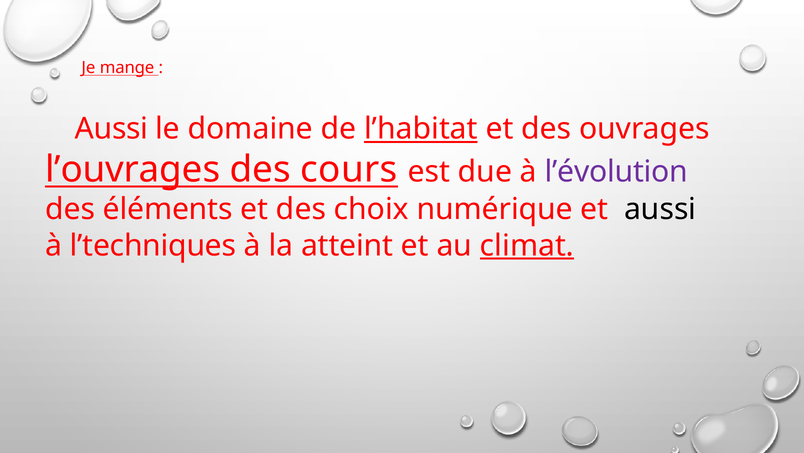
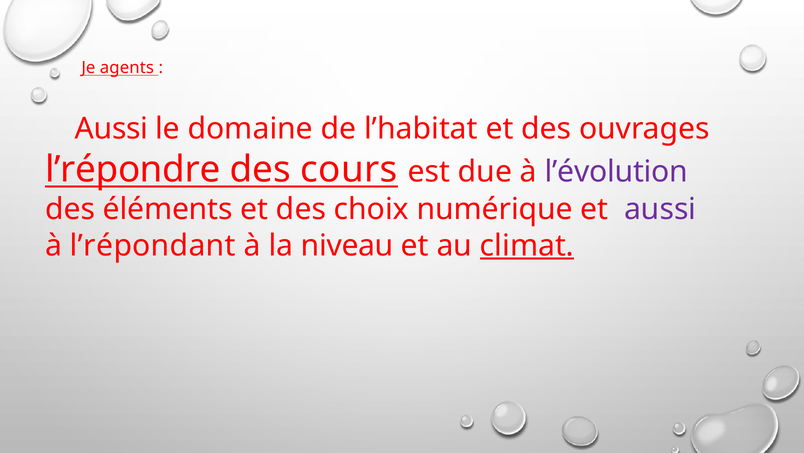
mange: mange -> agents
l’habitat underline: present -> none
l’ouvrages: l’ouvrages -> l’répondre
aussi at (660, 209) colour: black -> purple
l’techniques: l’techniques -> l’répondant
atteint: atteint -> niveau
